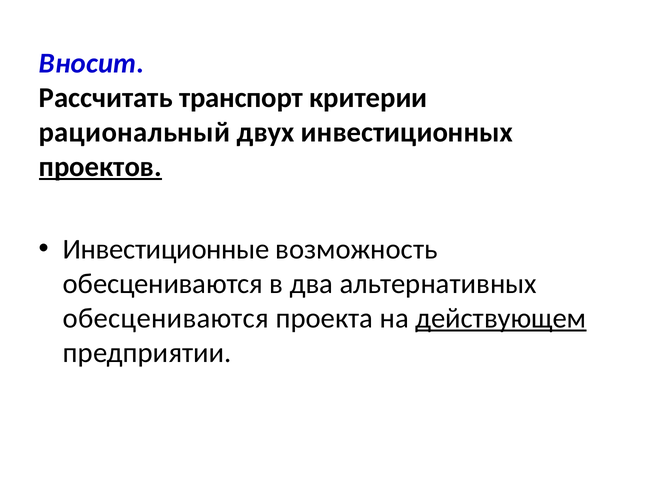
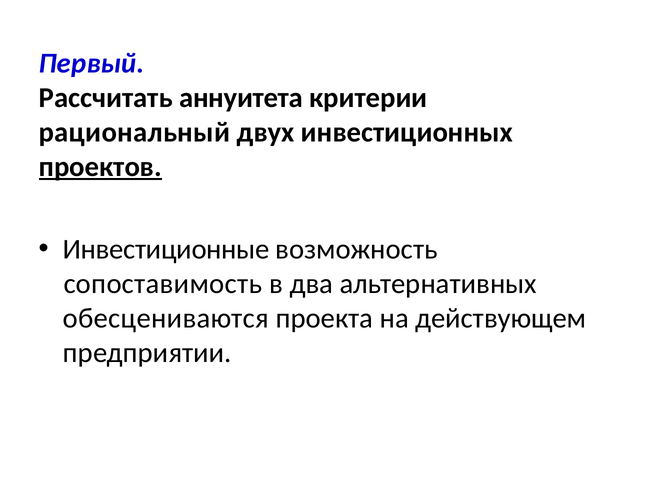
Вносит: Вносит -> Первый
транспорт: транспорт -> аннуитета
обесцениваются at (163, 284): обесцениваются -> сопоставимость
действующем underline: present -> none
